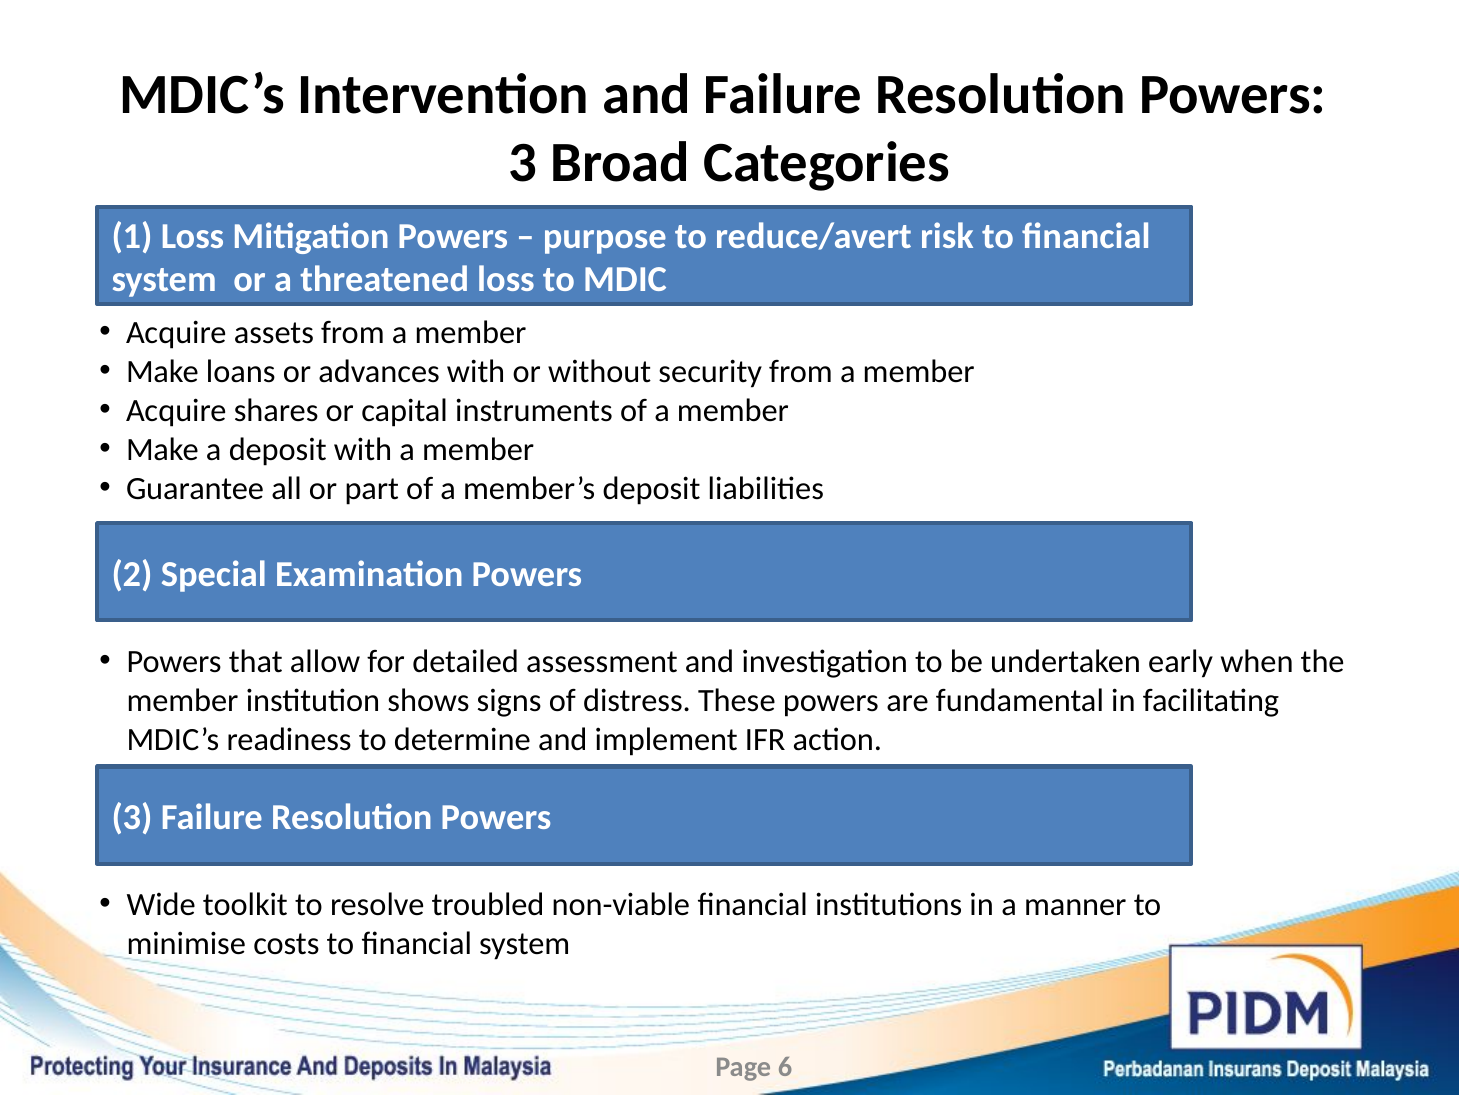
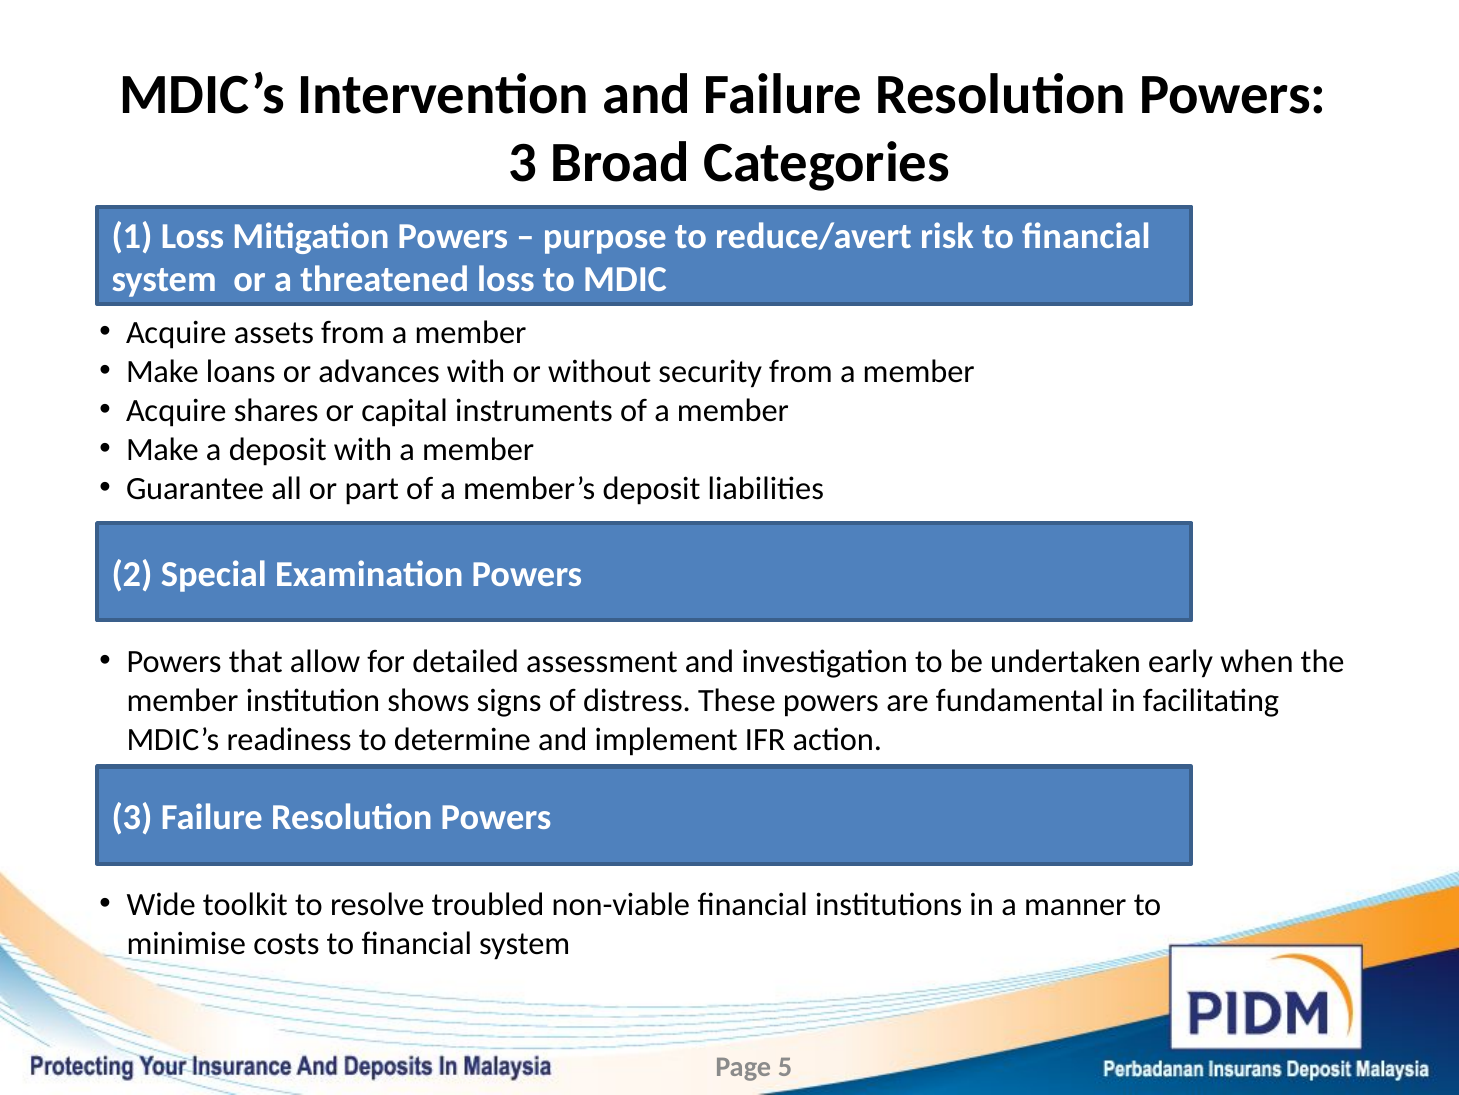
6: 6 -> 5
